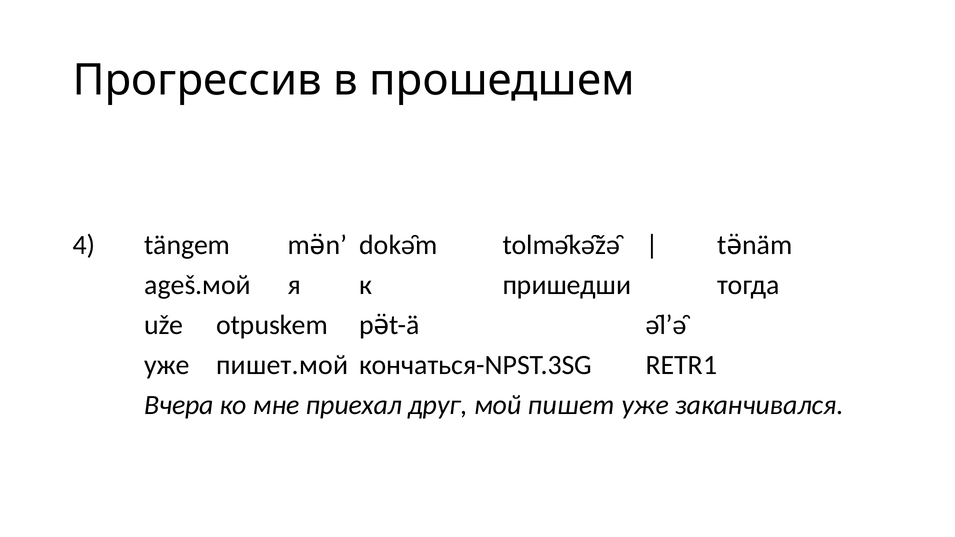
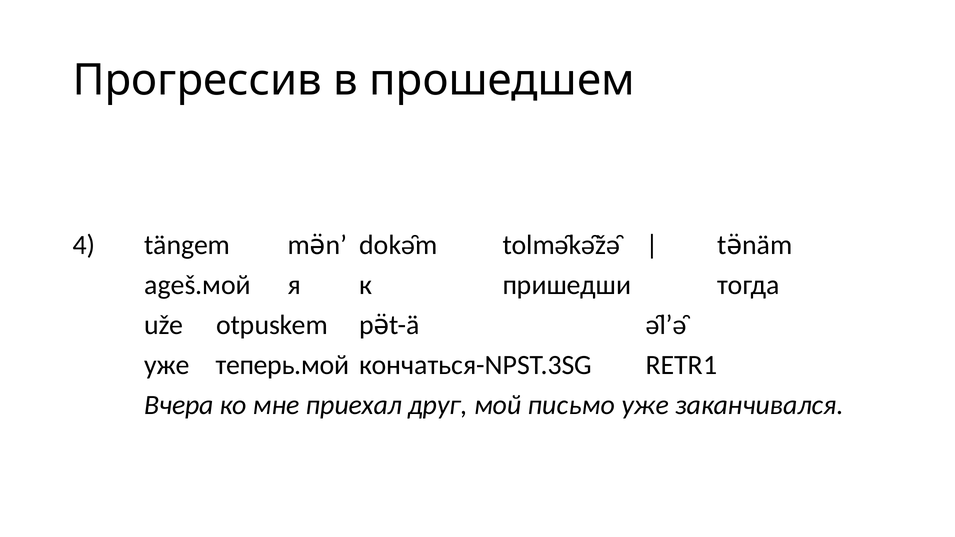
пишет.мой: пишет.мой -> теперь.мой
пишет: пишет -> письмо
